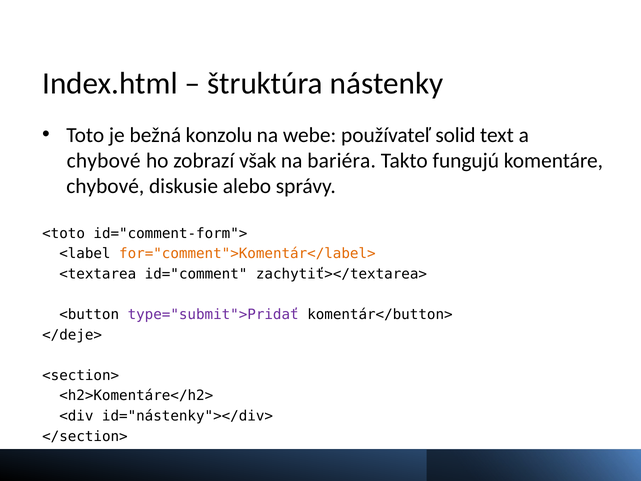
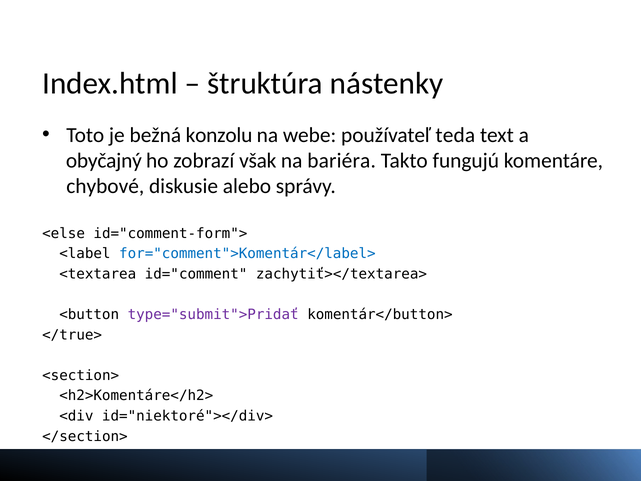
solid: solid -> teda
chybové at (104, 161): chybové -> obyčajný
<toto: <toto -> <else
for="comment">Komentár</label> colour: orange -> blue
</deje>: </deje> -> </true>
id="nástenky"></div>: id="nástenky"></div> -> id="niektoré"></div>
